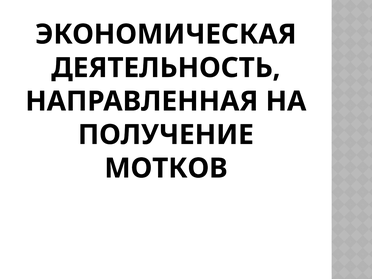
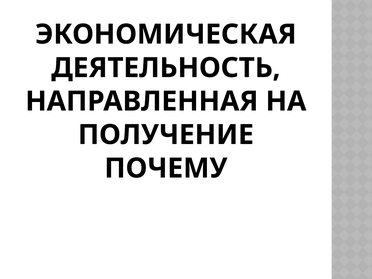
МОТКОВ: МОТКОВ -> ПОЧЕМУ
